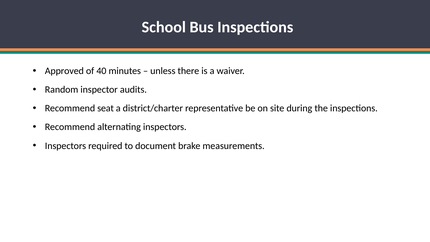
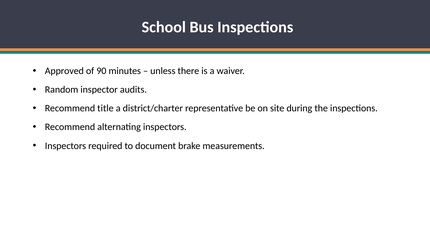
40: 40 -> 90
seat: seat -> title
